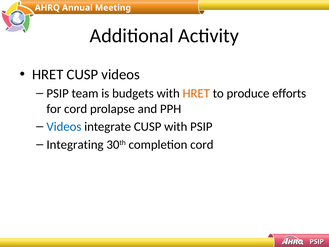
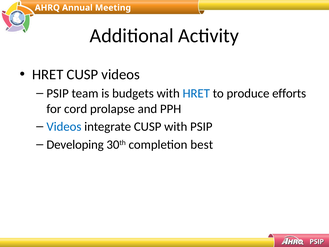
HRET at (196, 93) colour: orange -> blue
Integrating: Integrating -> Developing
completion cord: cord -> best
